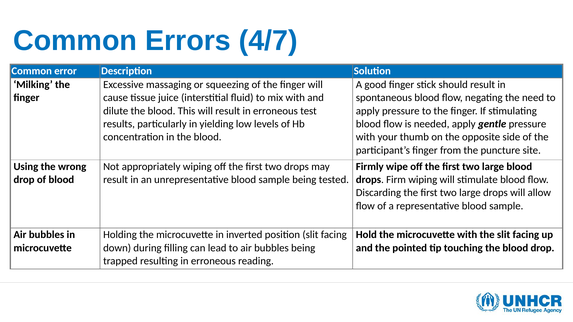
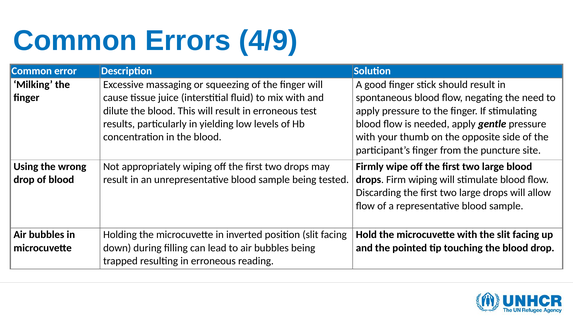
4/7: 4/7 -> 4/9
